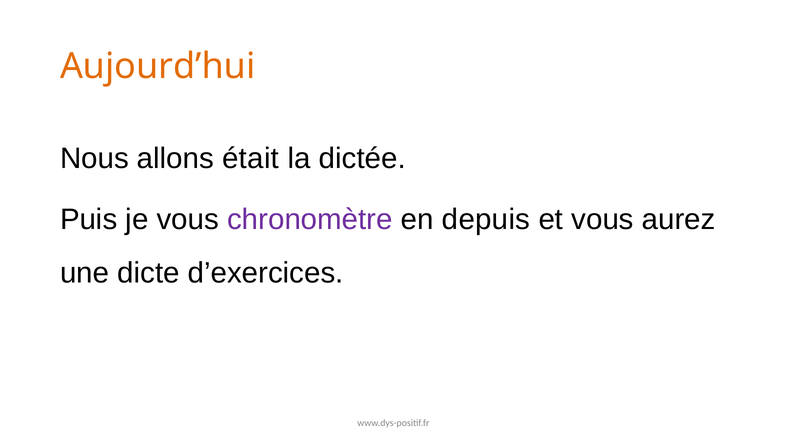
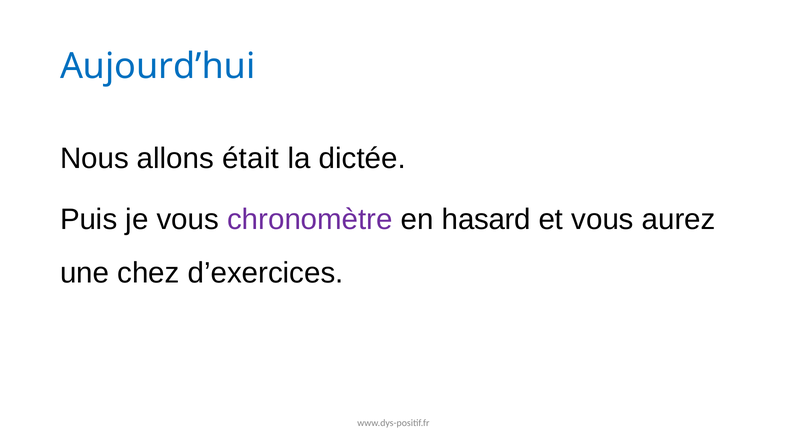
Aujourd’hui colour: orange -> blue
depuis: depuis -> hasard
dicte: dicte -> chez
